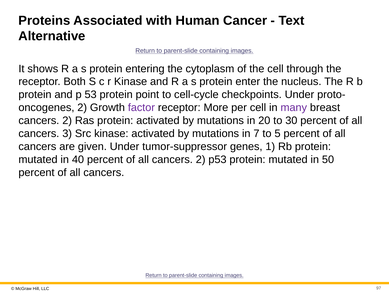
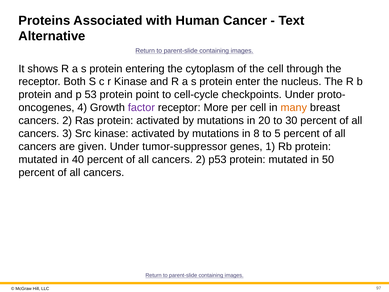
2 at (82, 108): 2 -> 4
many colour: purple -> orange
7: 7 -> 8
